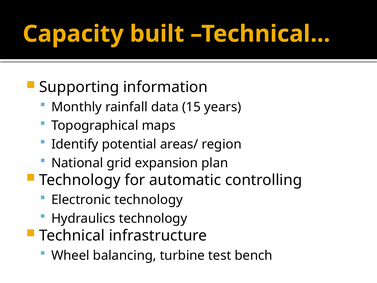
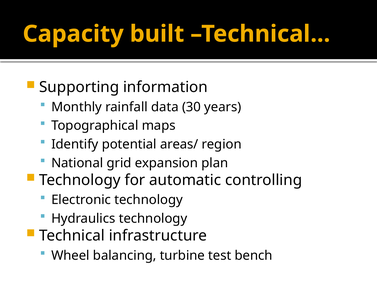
15: 15 -> 30
